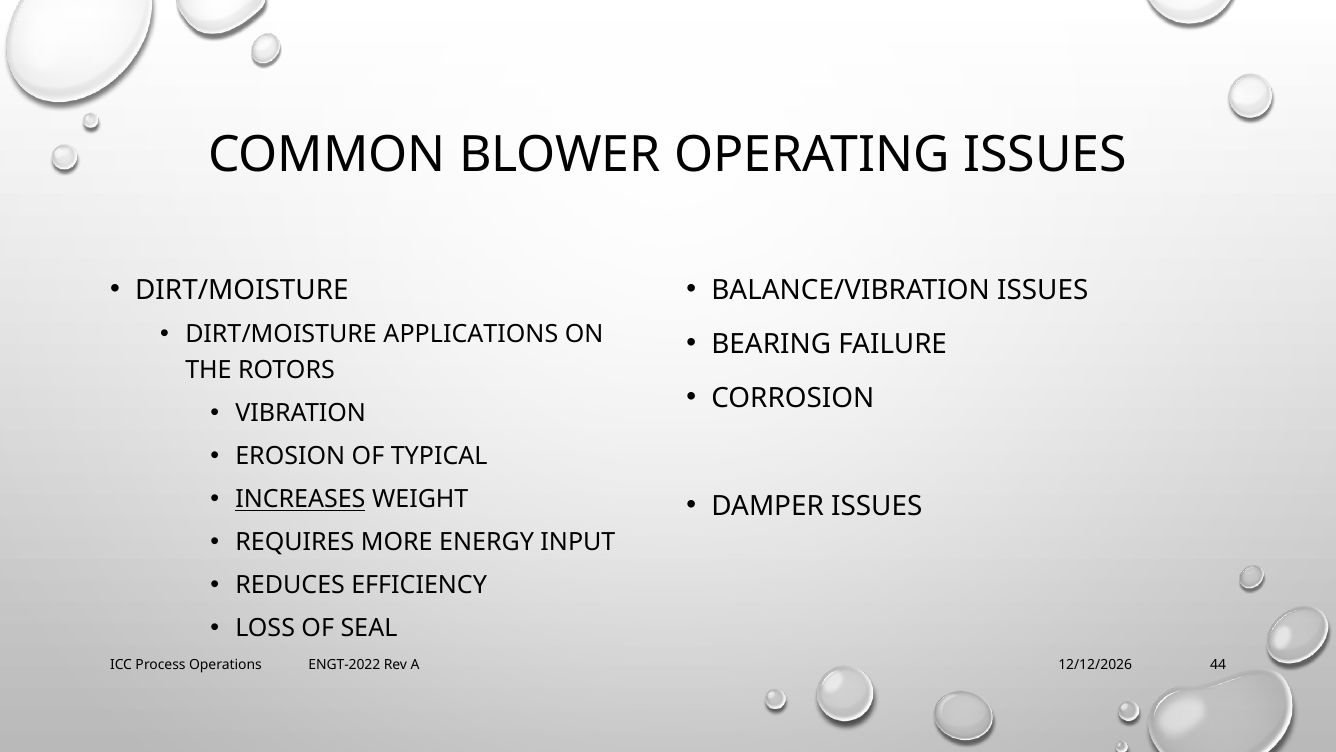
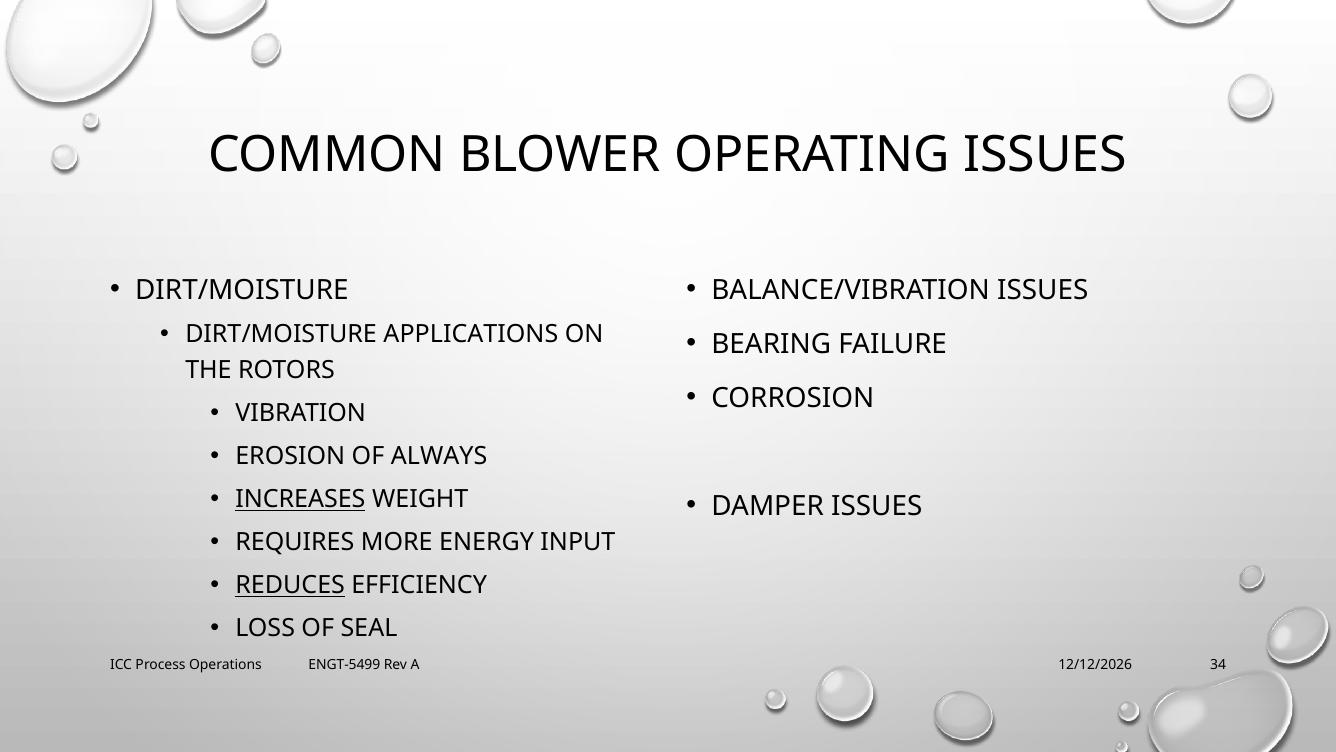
TYPICAL: TYPICAL -> ALWAYS
REDUCES underline: none -> present
ENGT-2022: ENGT-2022 -> ENGT-5499
44: 44 -> 34
